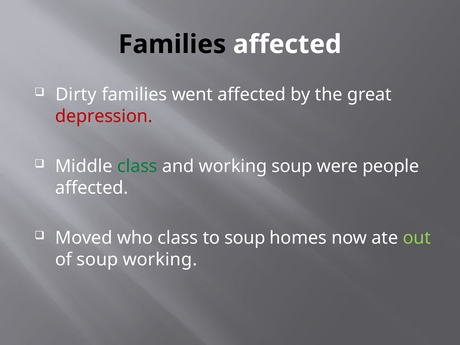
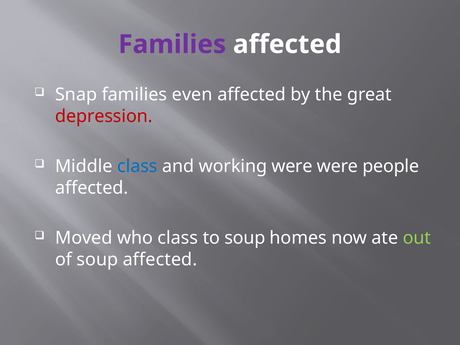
Families at (172, 44) colour: black -> purple
Dirty: Dirty -> Snap
went: went -> even
class at (137, 166) colour: green -> blue
working soup: soup -> were
soup working: working -> affected
